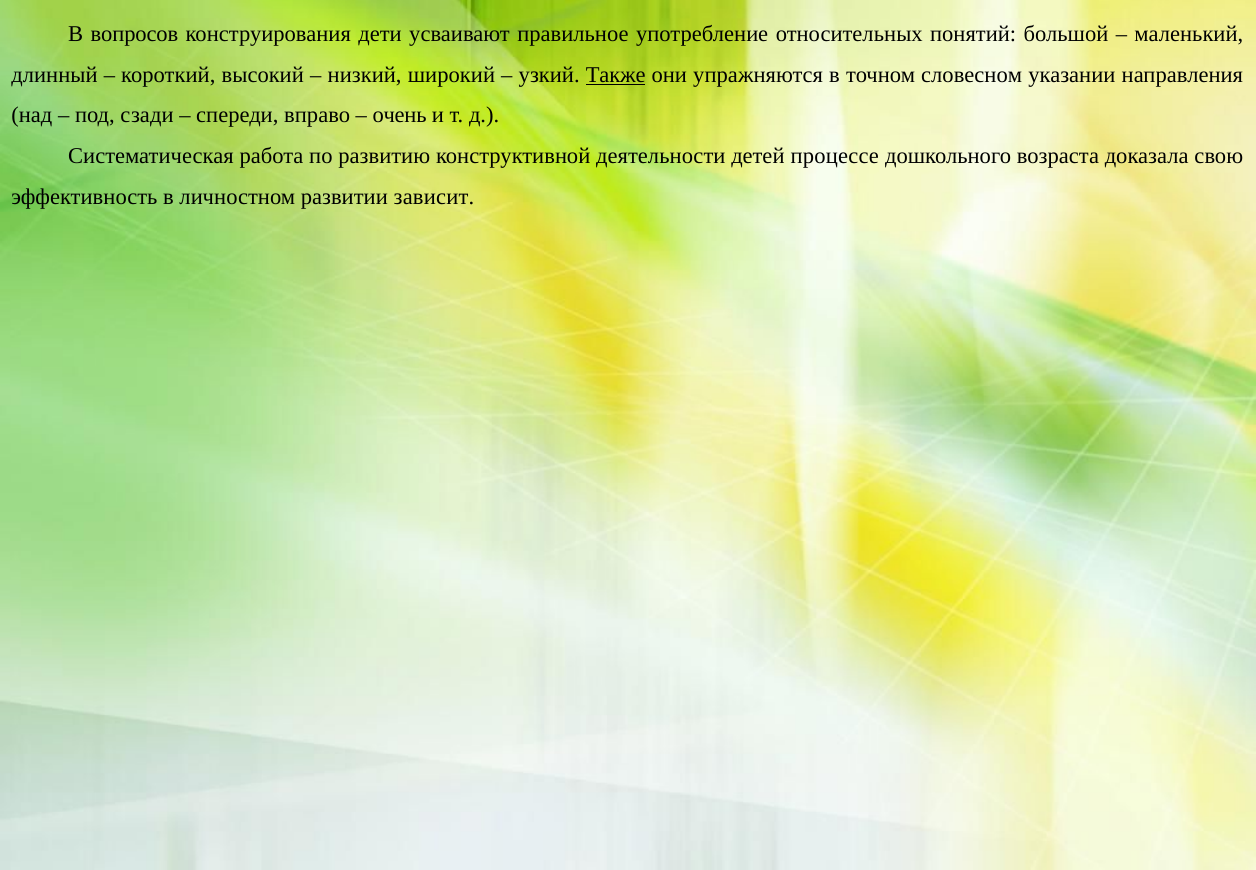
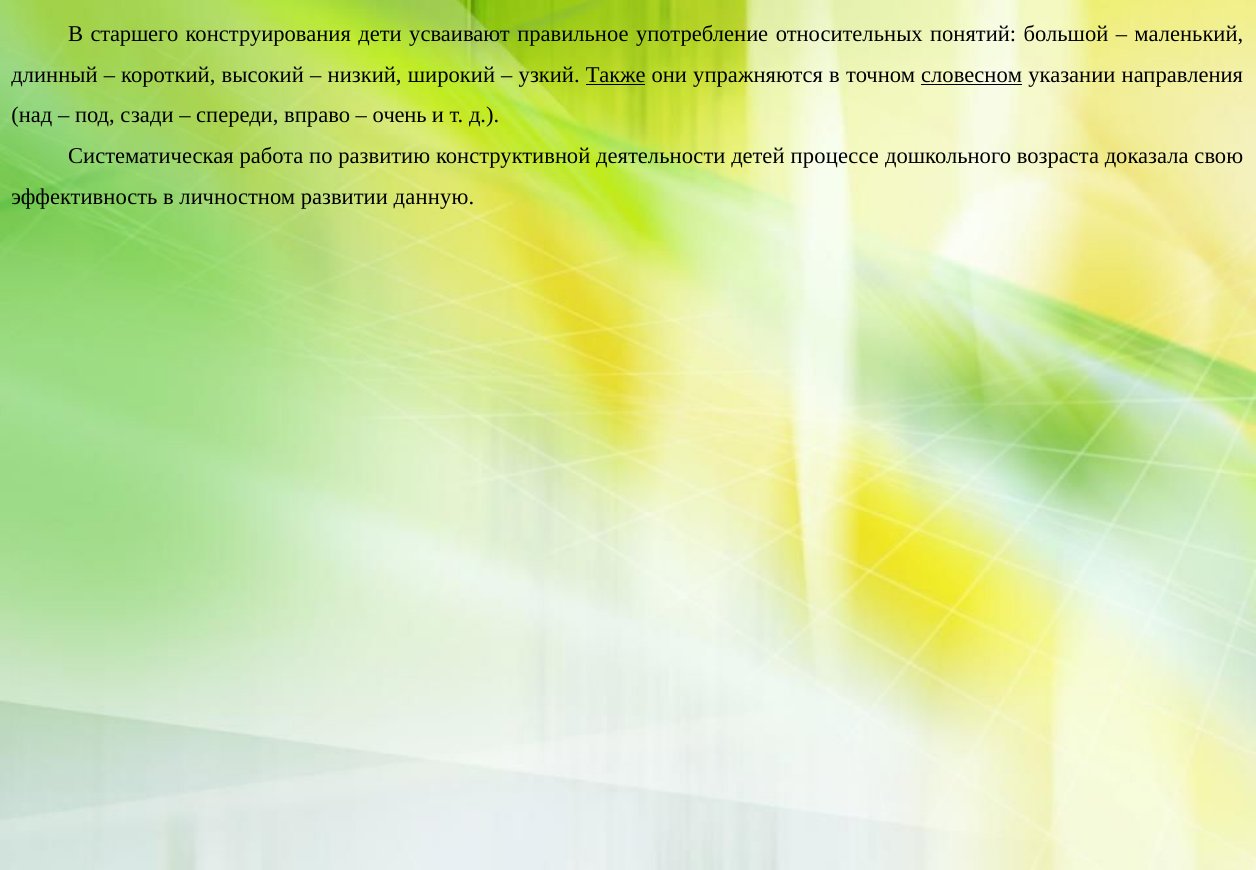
вопросов: вопросов -> старшего
словесном underline: none -> present
зависит: зависит -> данную
